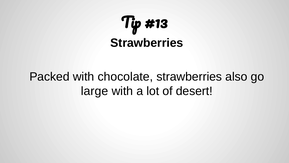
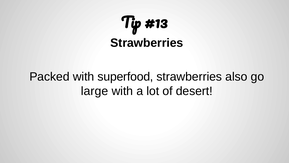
chocolate: chocolate -> superfood
